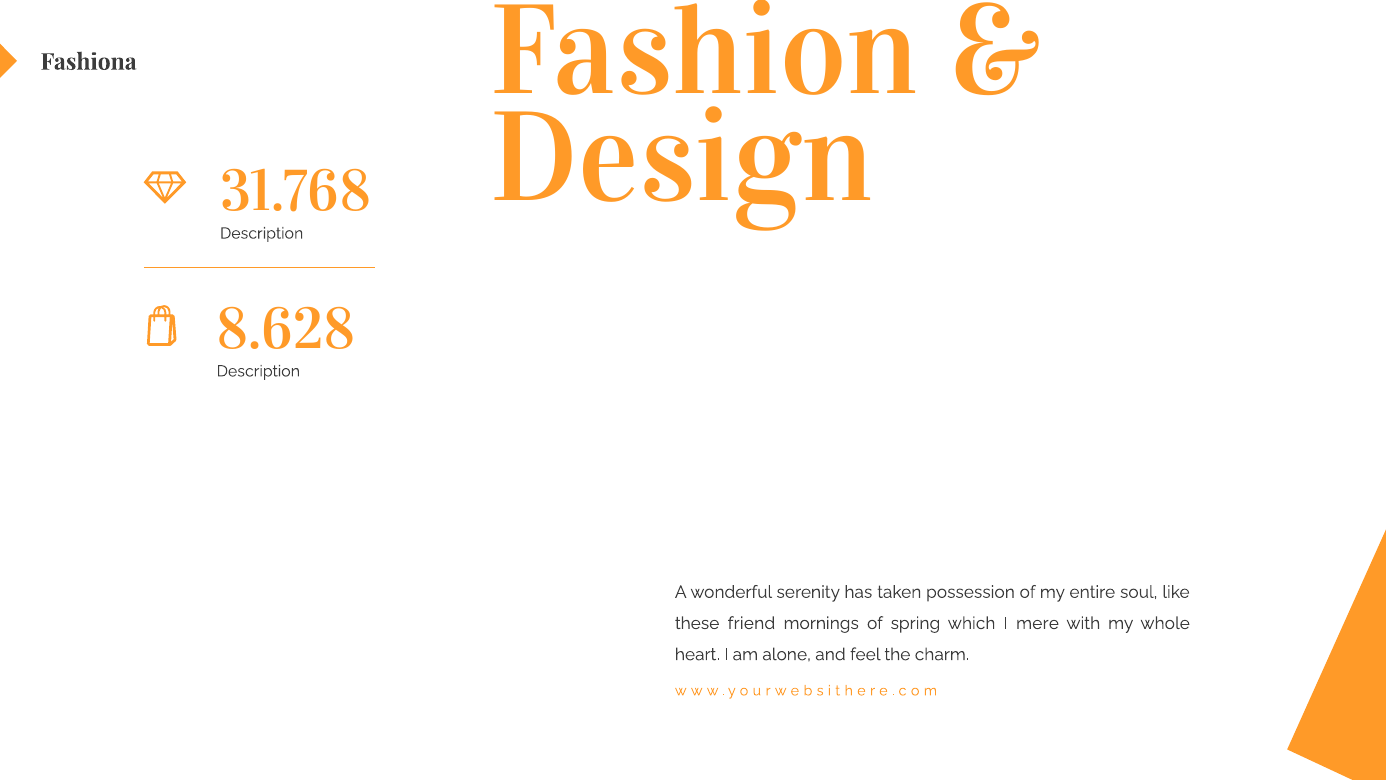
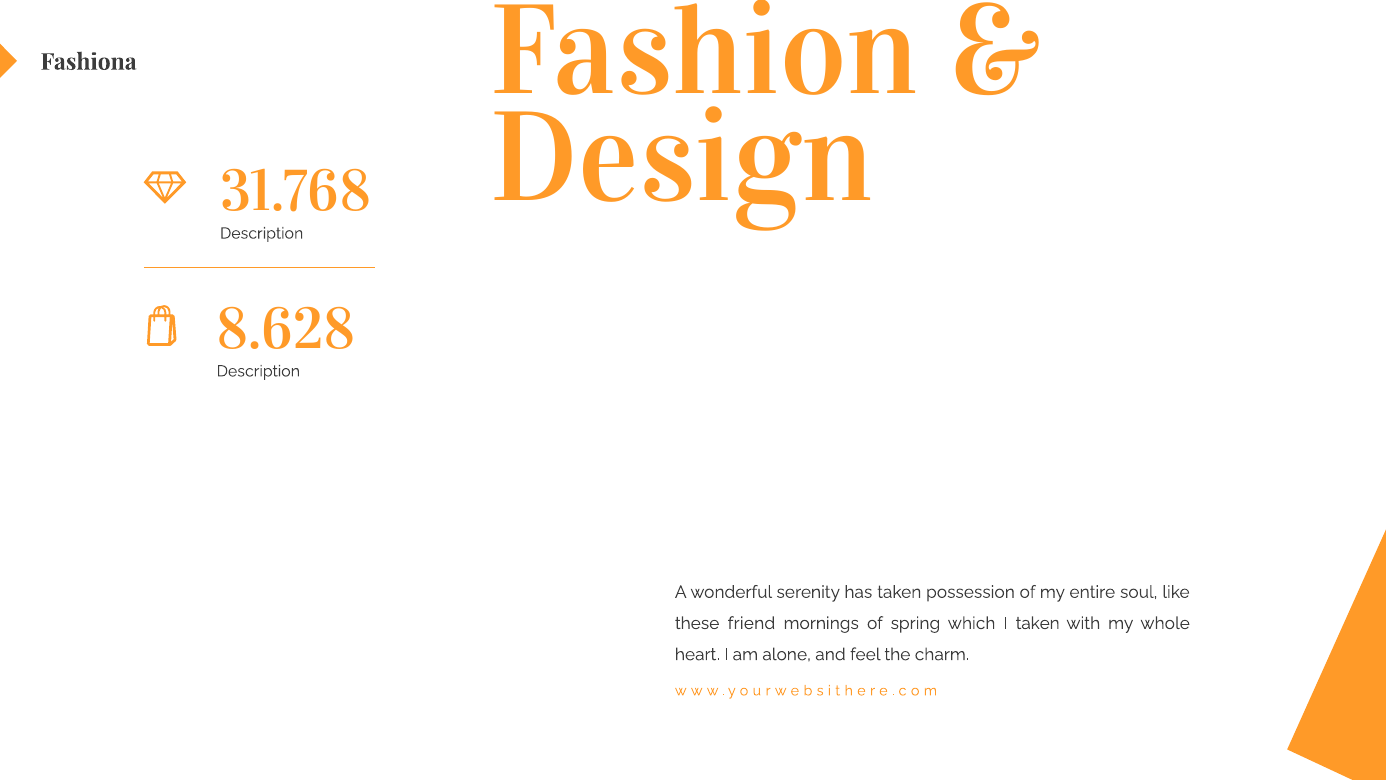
I mere: mere -> taken
